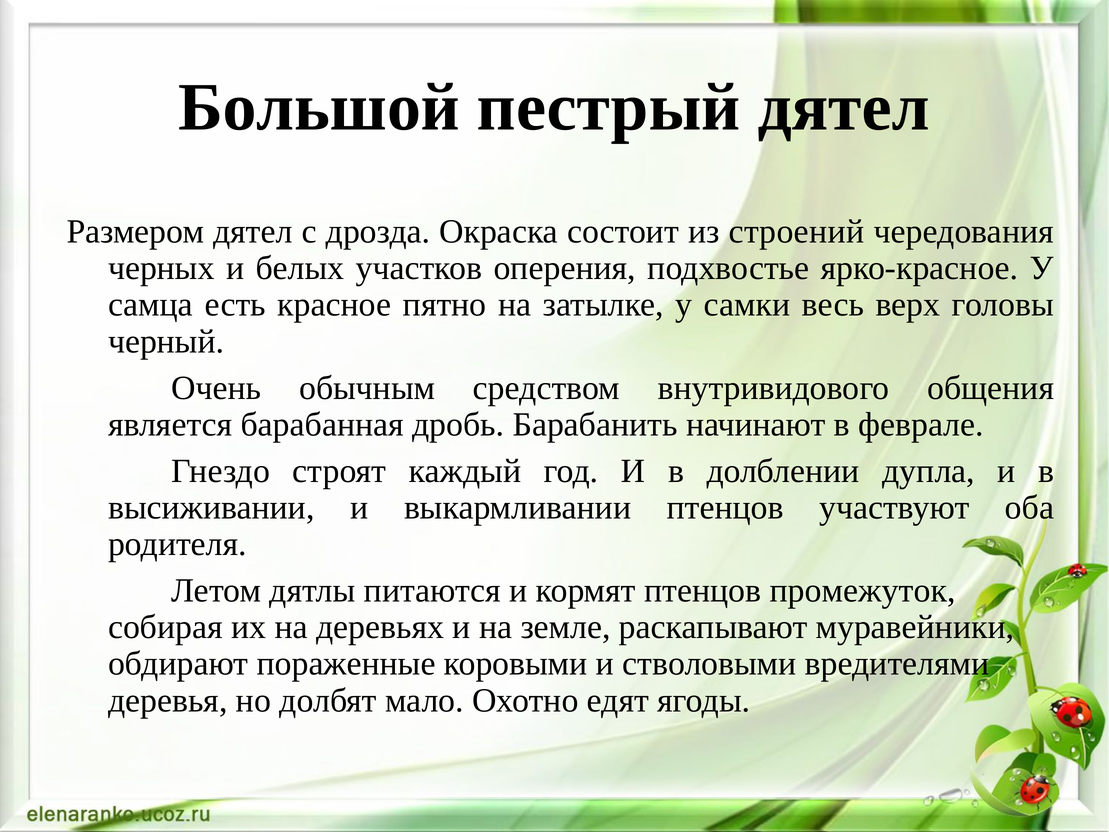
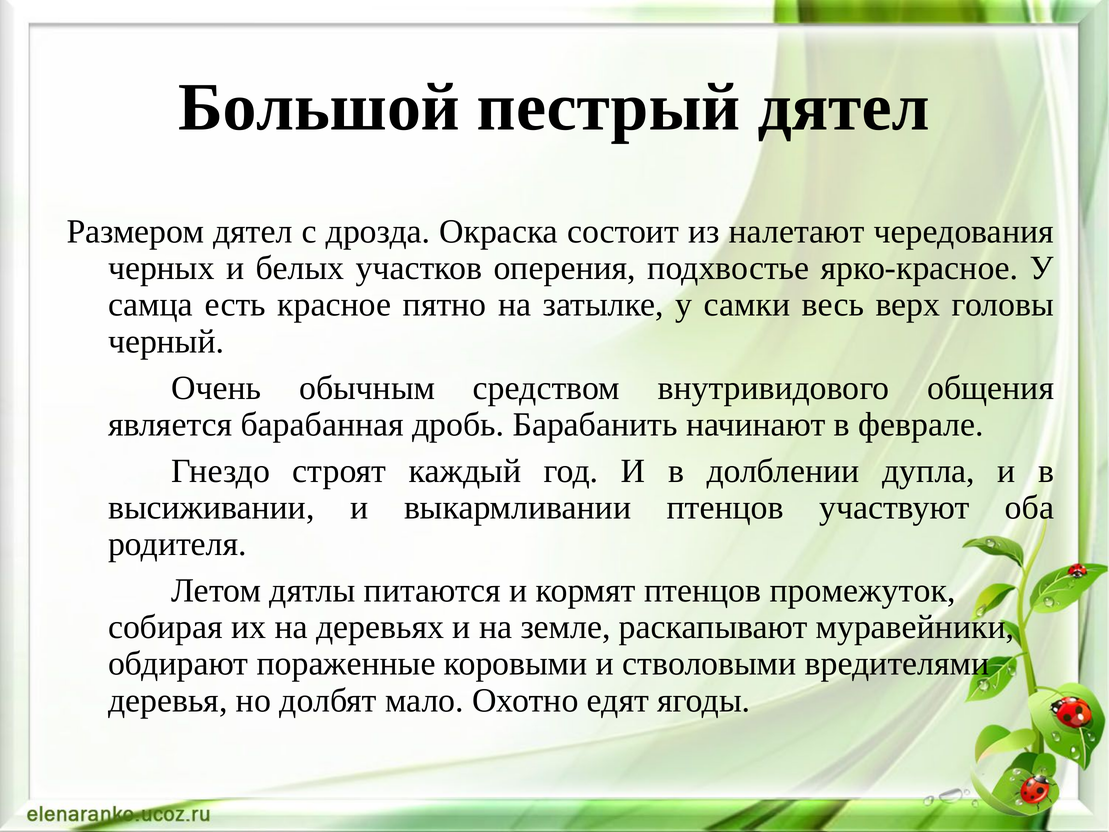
строений: строений -> налетают
